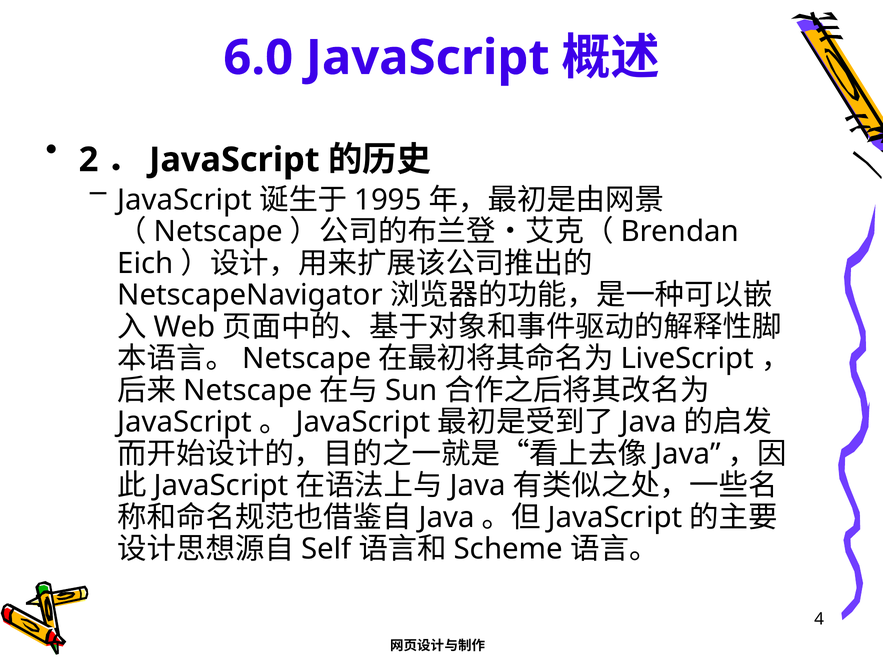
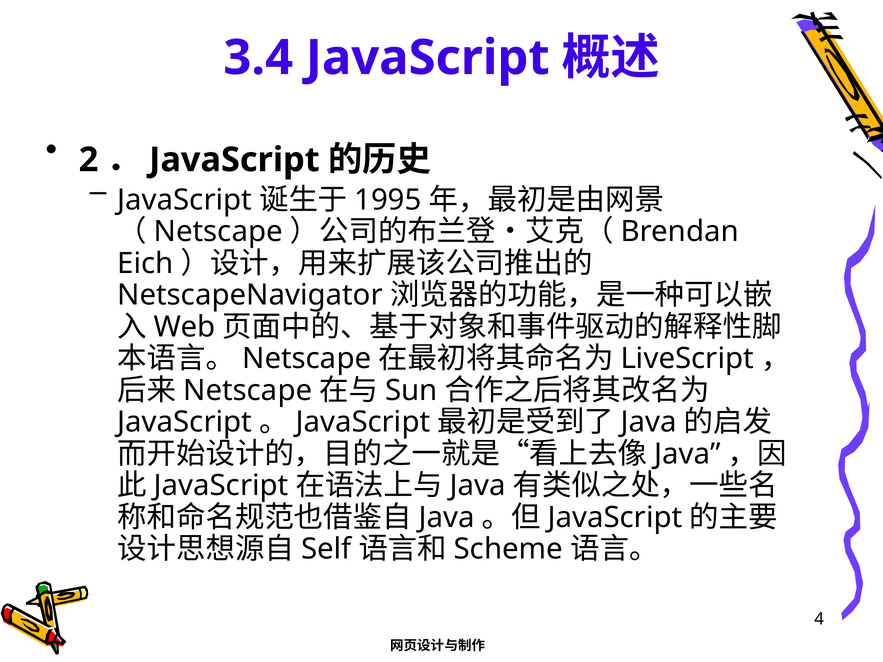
6.0: 6.0 -> 3.4
